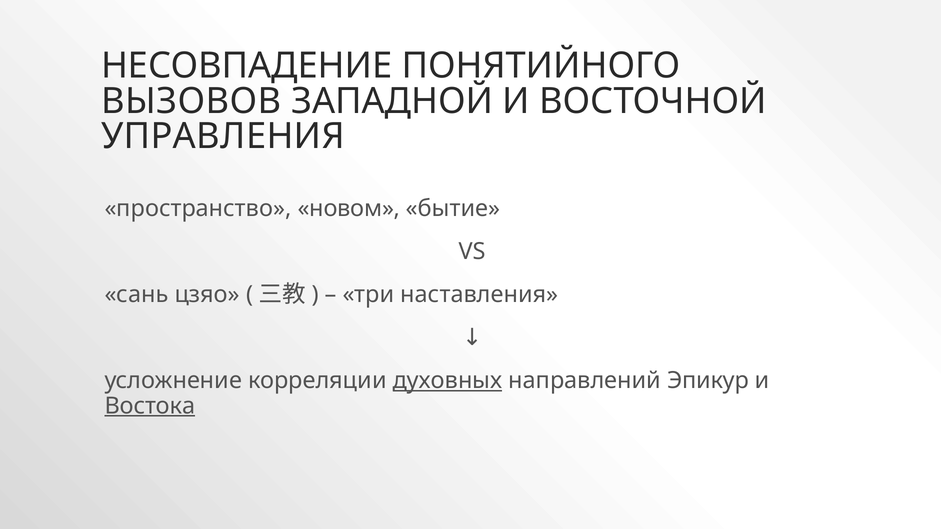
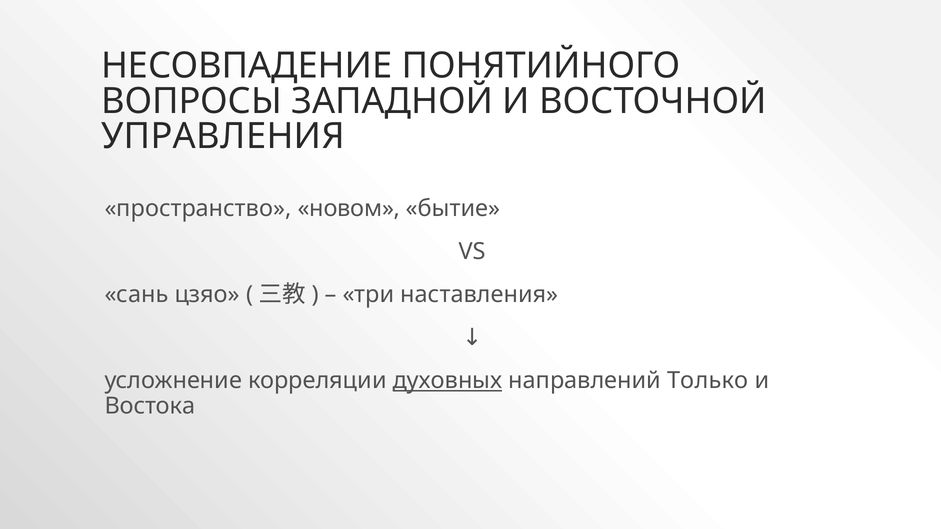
ВЫЗОВОВ: ВЫЗОВОВ -> ВОПРОСЫ
Эпикур: Эпикур -> Только
Востока underline: present -> none
